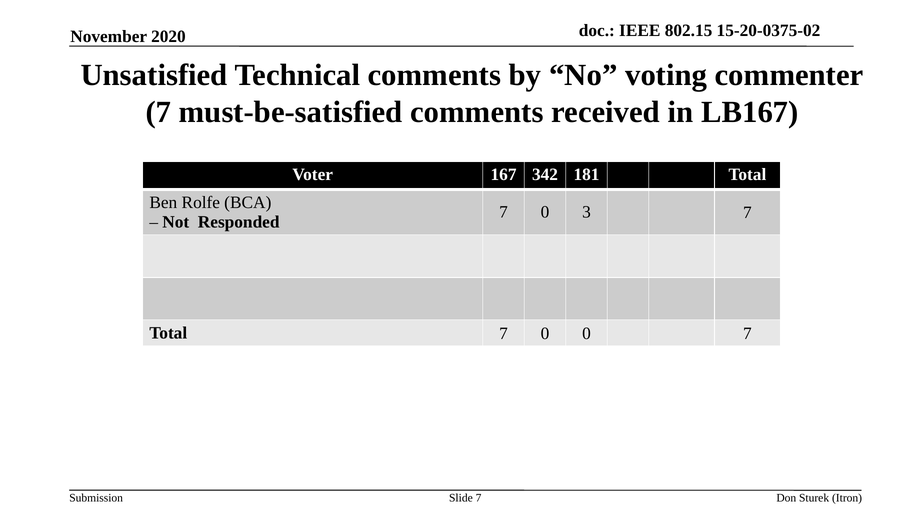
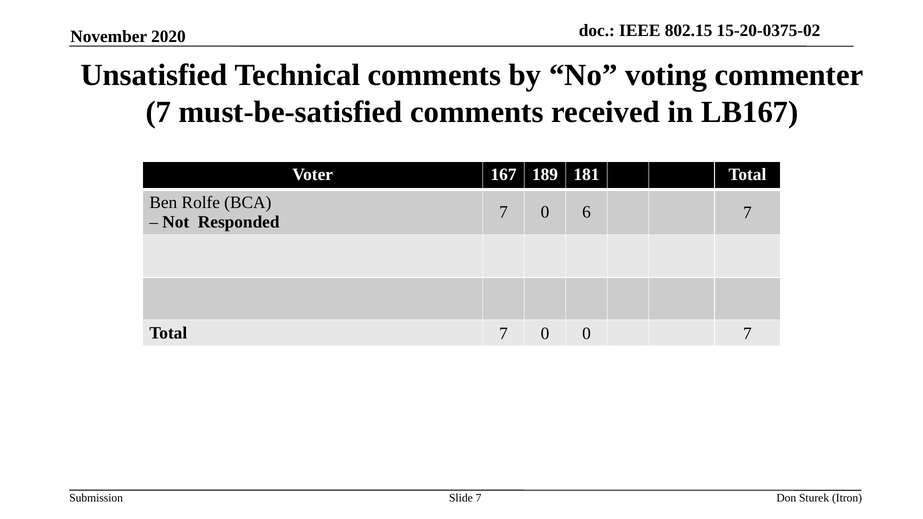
342: 342 -> 189
3: 3 -> 6
